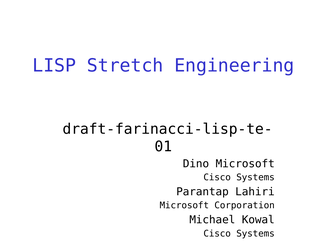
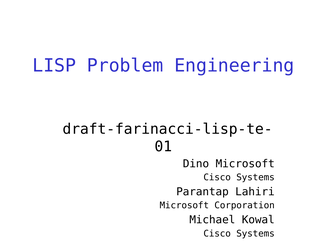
Stretch: Stretch -> Problem
